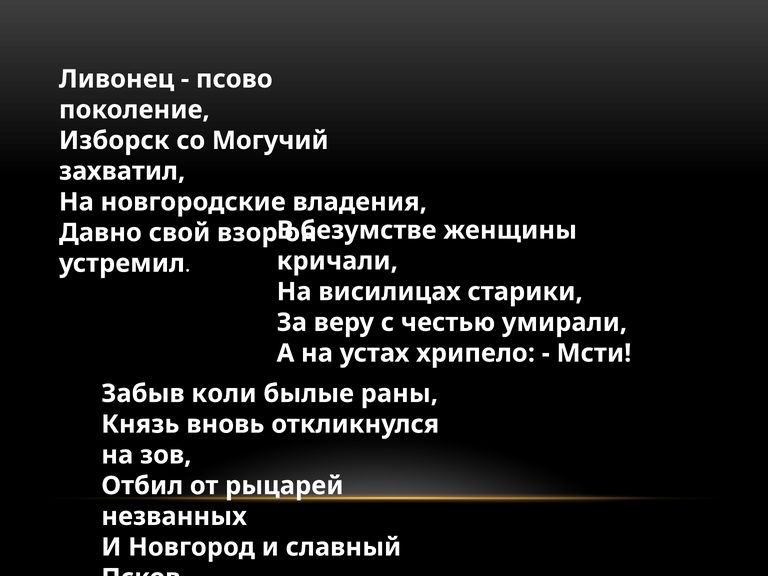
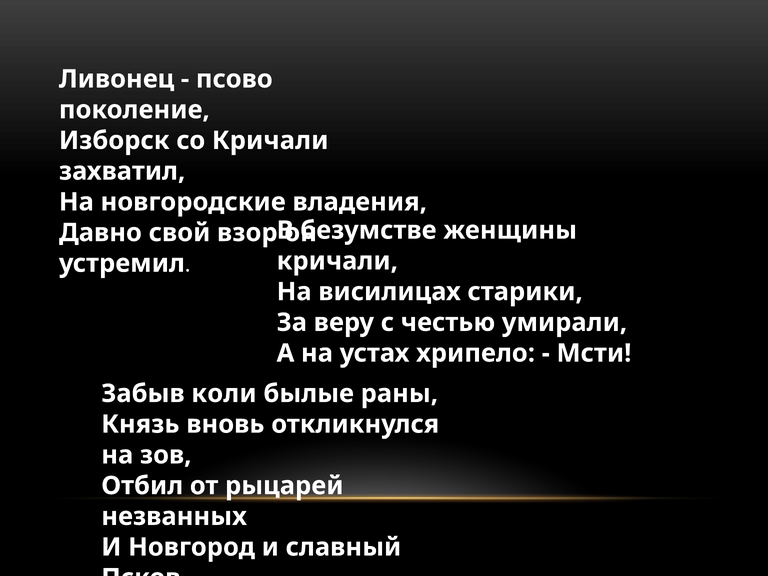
со Могучий: Могучий -> Кричали
